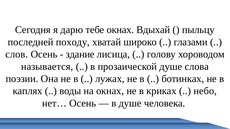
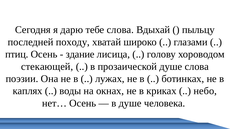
тебе окнах: окнах -> слова
слов: слов -> птиц
называется: называется -> стекающей
